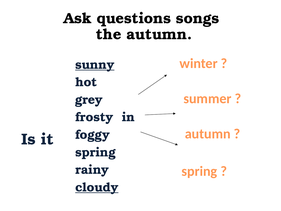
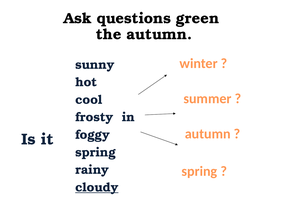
songs: songs -> green
sunny underline: present -> none
grey: grey -> cool
